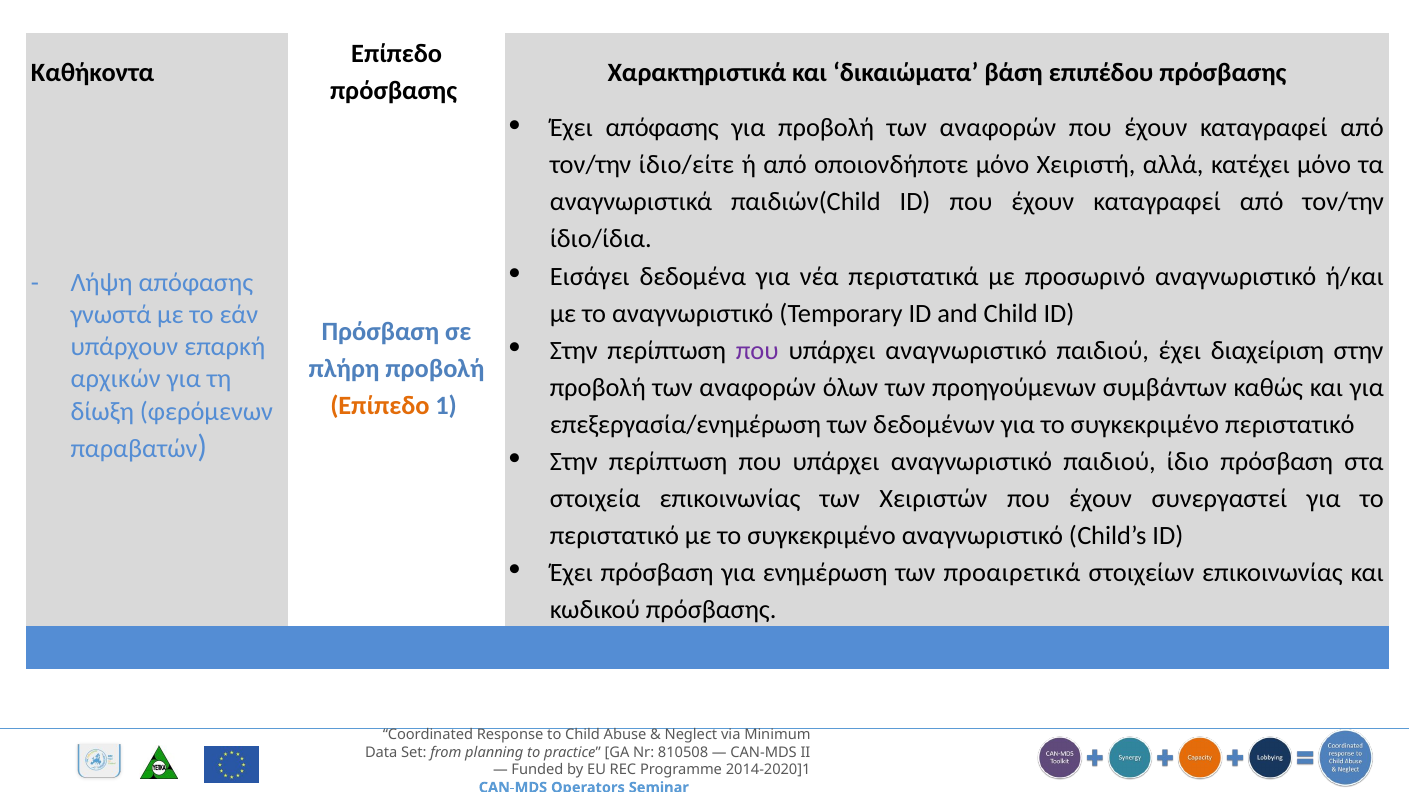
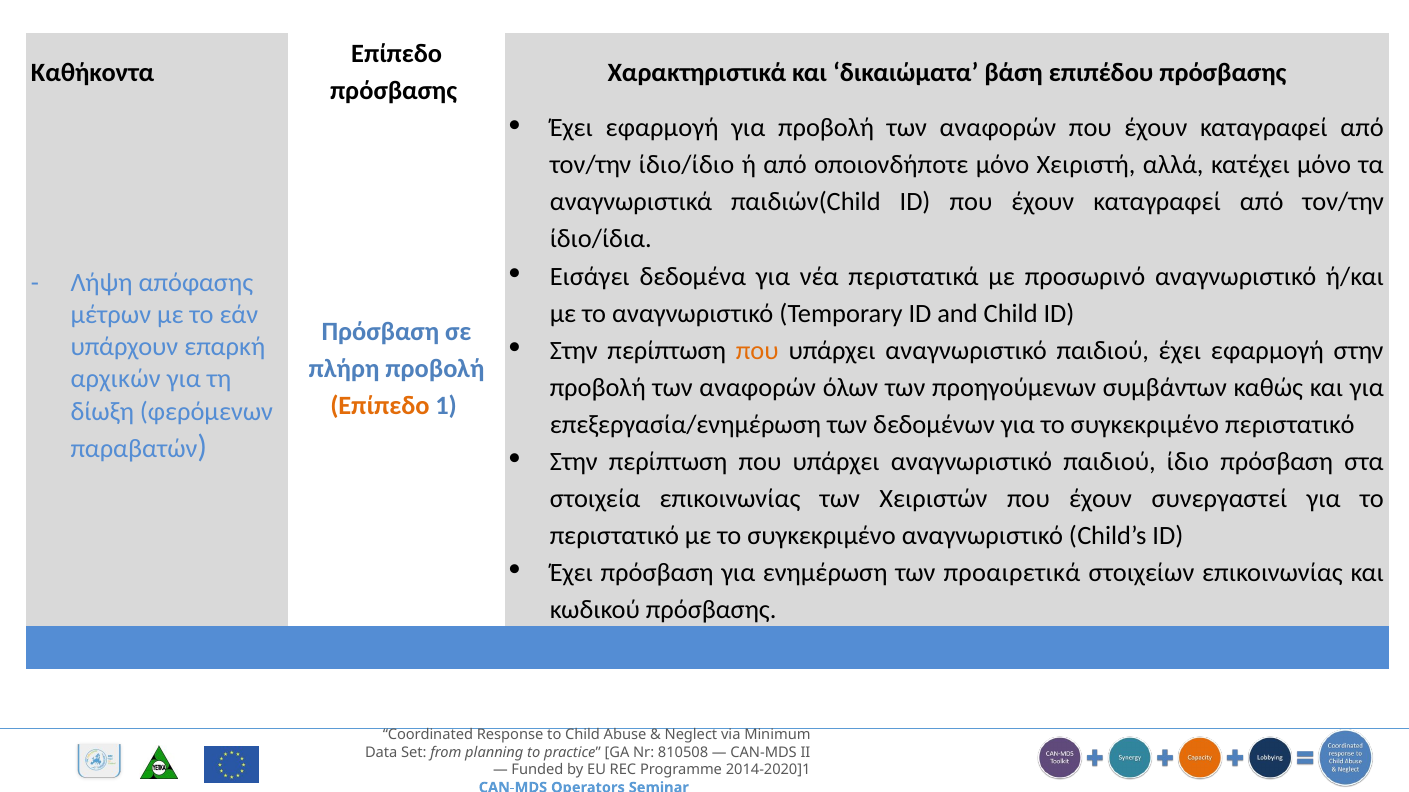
απόφασης at (662, 128): απόφασης -> εφαρμογή
ίδιο/είτε: ίδιο/είτε -> ίδιο/ίδιο
γνωστά: γνωστά -> μέτρων
που at (757, 351) colour: purple -> orange
παιδιού έχει διαχείριση: διαχείριση -> εφαρμογή
